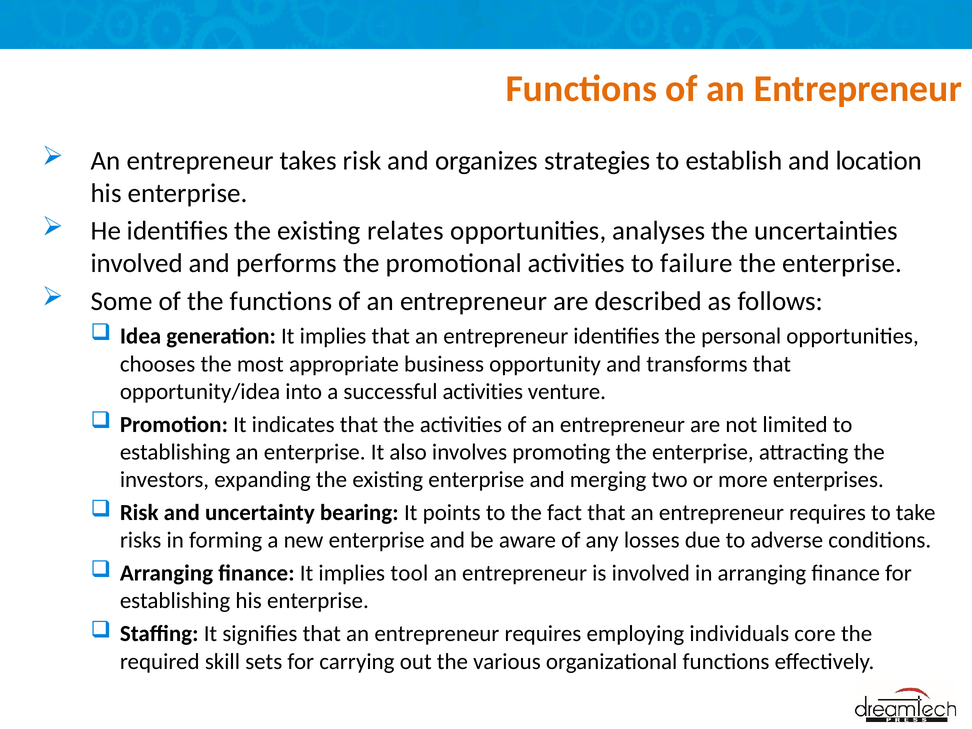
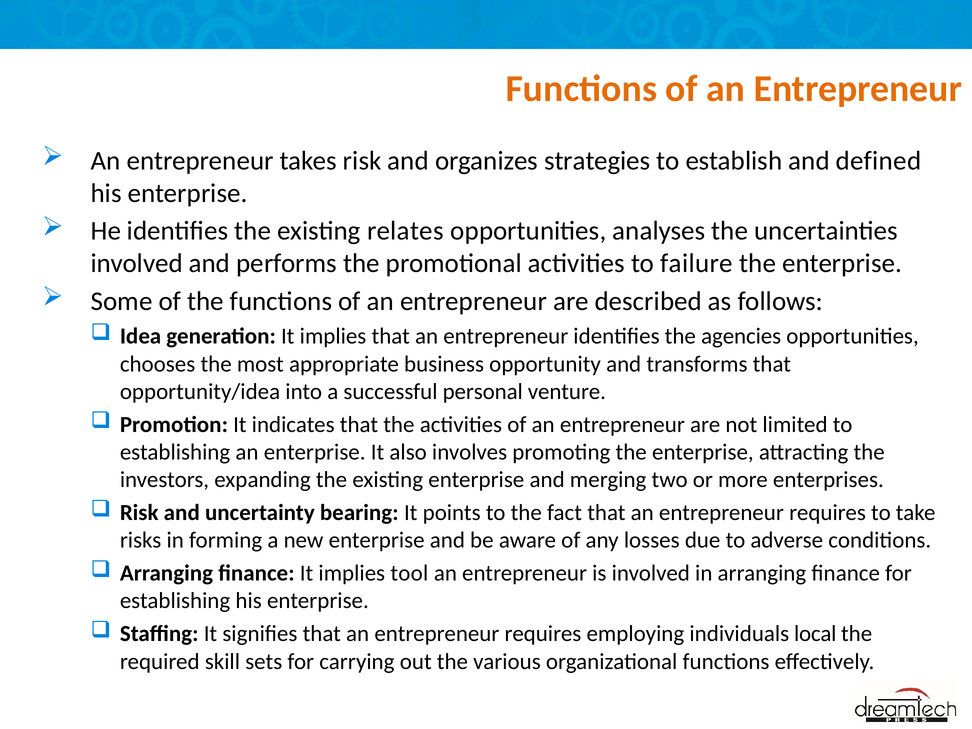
location: location -> defined
personal: personal -> agencies
successful activities: activities -> personal
core: core -> local
